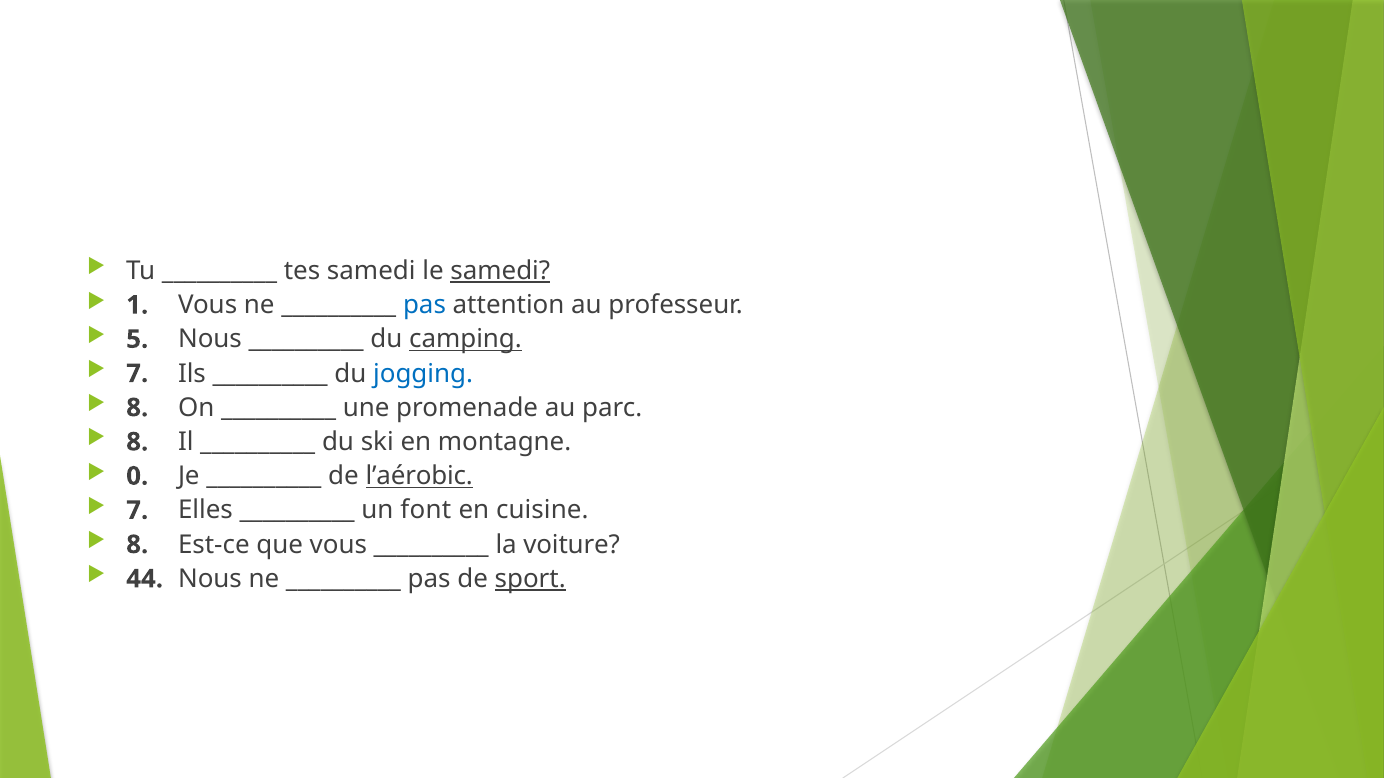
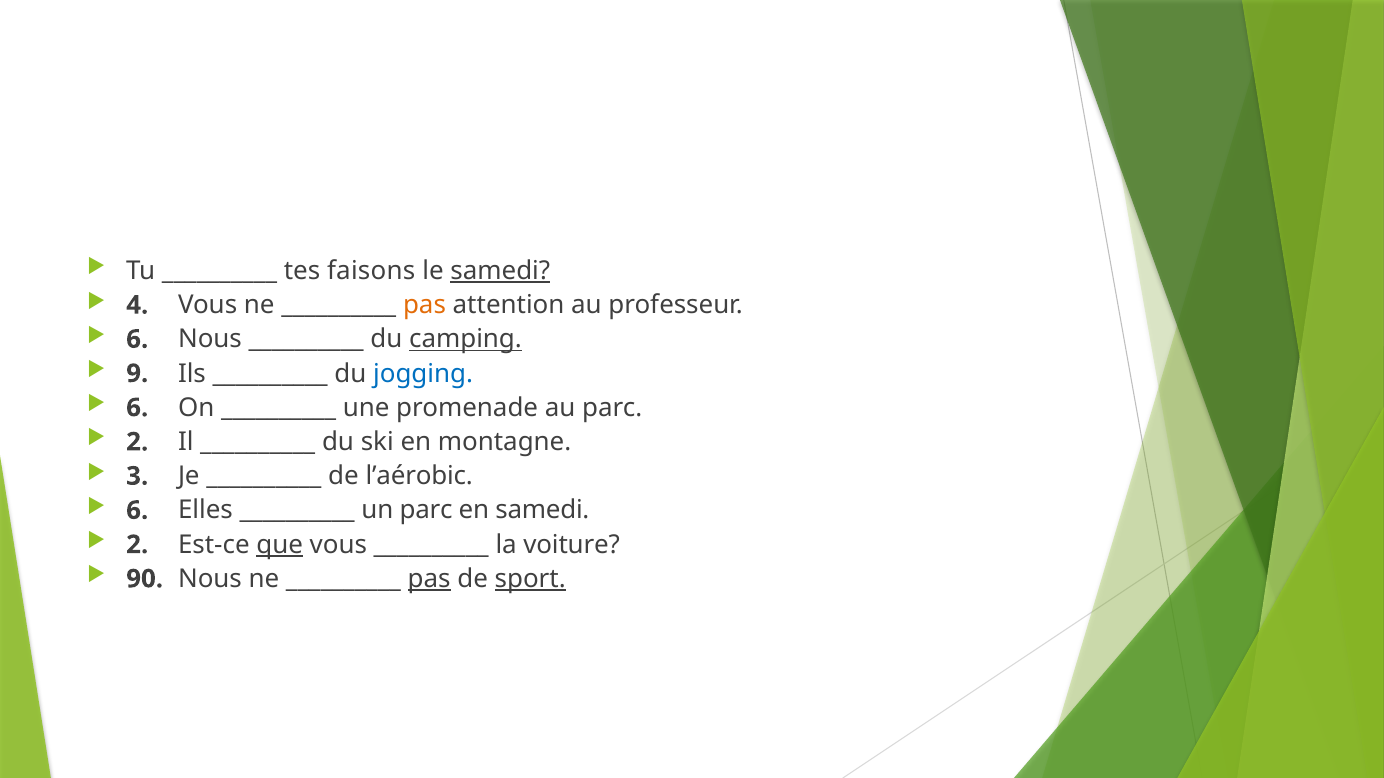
tes samedi: samedi -> faisons
1: 1 -> 4
pas at (425, 305) colour: blue -> orange
5 at (137, 339): 5 -> 6
7 at (137, 374): 7 -> 9
8 at (137, 408): 8 -> 6
8 at (137, 442): 8 -> 2
0: 0 -> 3
l’aérobic underline: present -> none
7 at (137, 511): 7 -> 6
un font: font -> parc
en cuisine: cuisine -> samedi
8 at (137, 545): 8 -> 2
que underline: none -> present
44: 44 -> 90
pas at (429, 579) underline: none -> present
